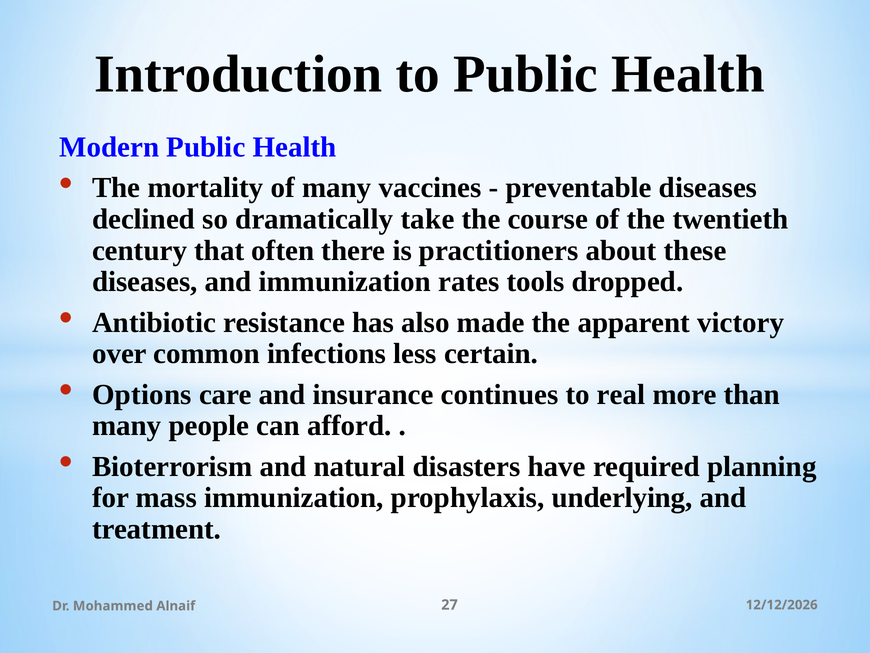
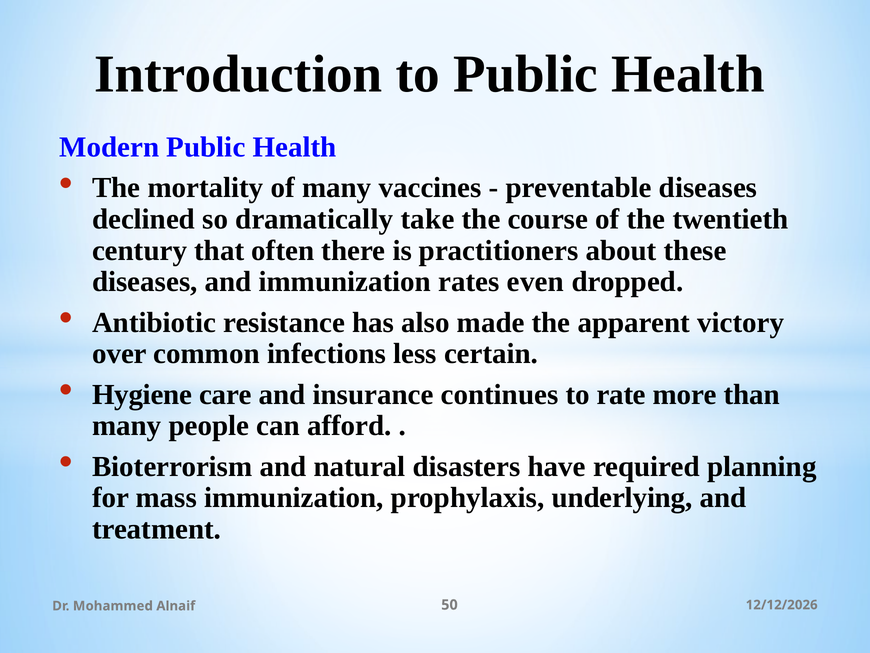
tools: tools -> even
Options: Options -> Hygiene
real: real -> rate
27: 27 -> 50
